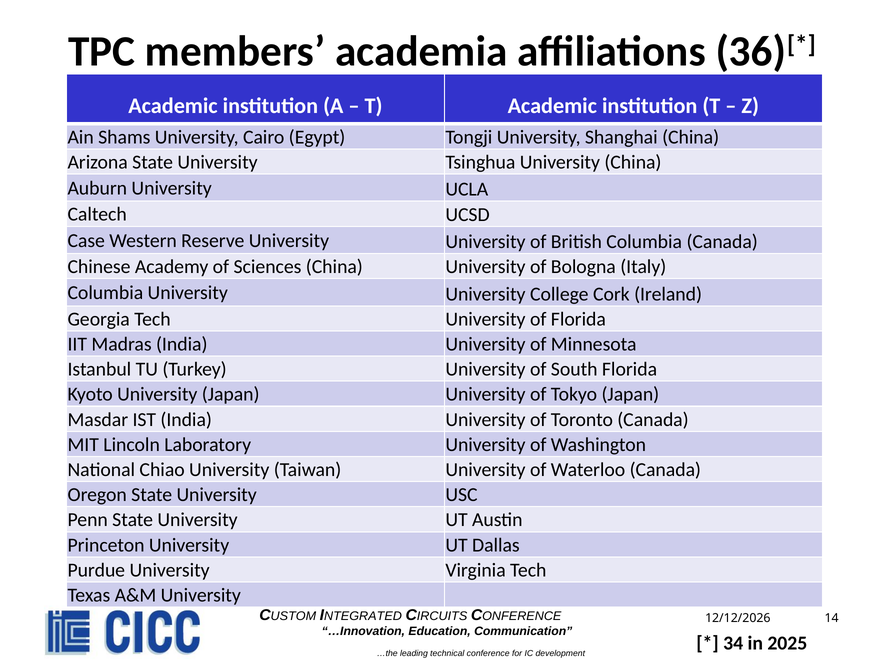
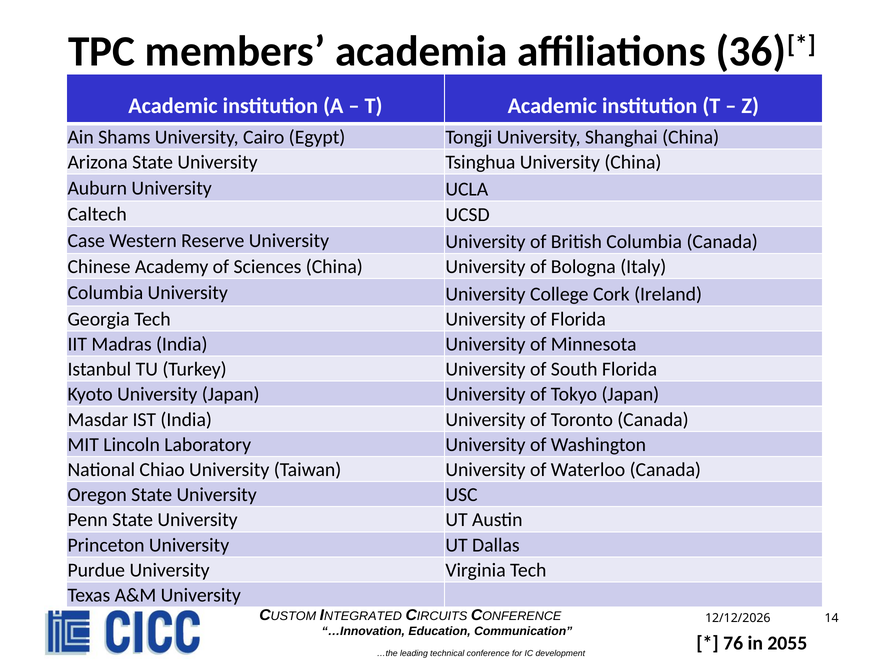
34: 34 -> 76
2025: 2025 -> 2055
